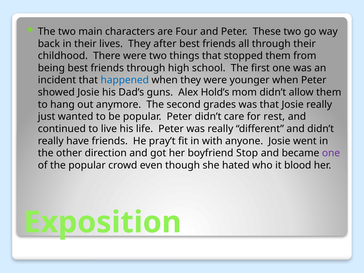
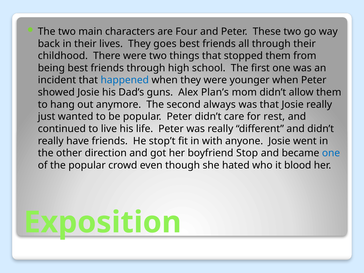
after: after -> goes
Hold’s: Hold’s -> Plan’s
grades: grades -> always
pray’t: pray’t -> stop’t
one at (331, 153) colour: purple -> blue
